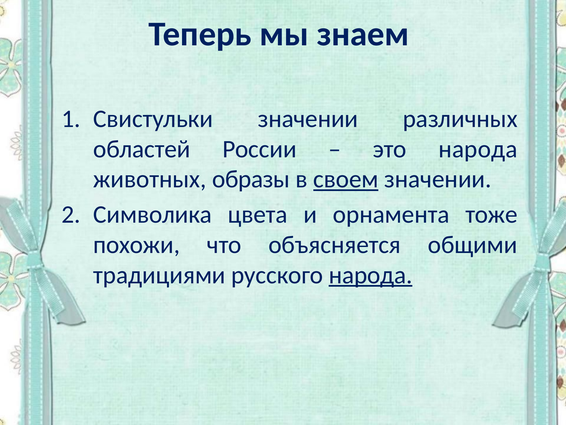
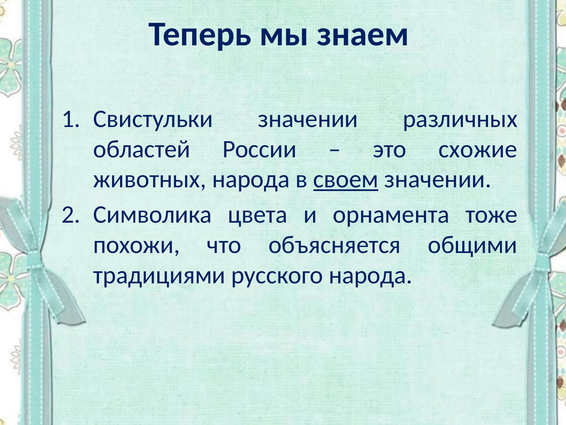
это народа: народа -> схожие
животных образы: образы -> народа
народа at (371, 275) underline: present -> none
